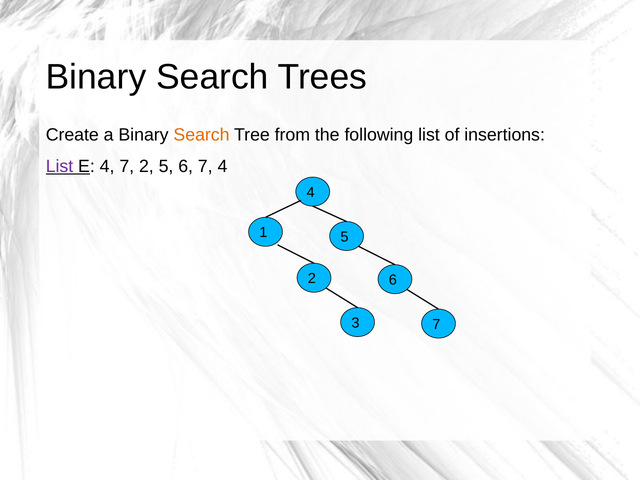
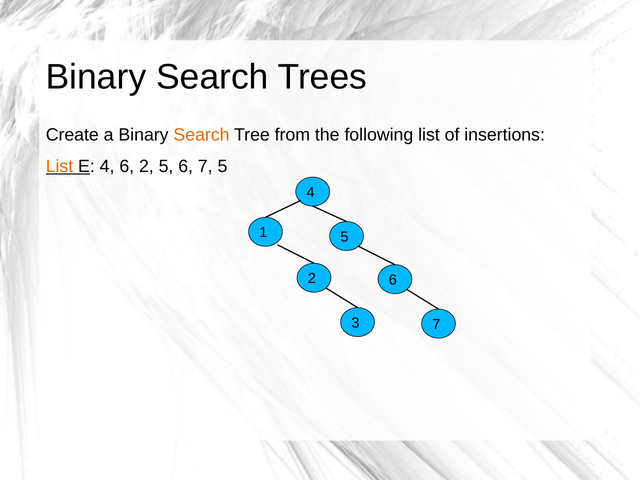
List at (59, 166) colour: purple -> orange
4 7: 7 -> 6
7 4: 4 -> 5
